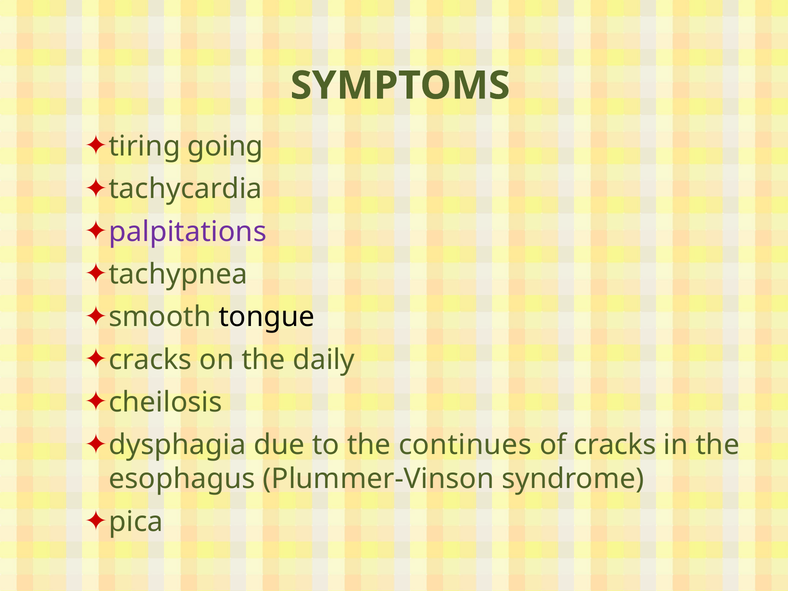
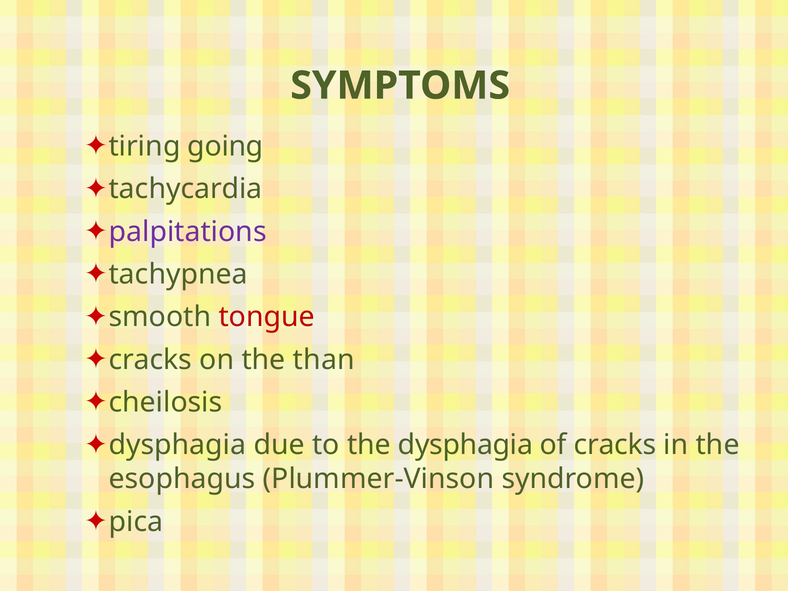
tongue colour: black -> red
daily: daily -> than
the continues: continues -> dysphagia
